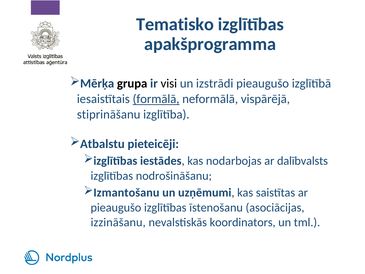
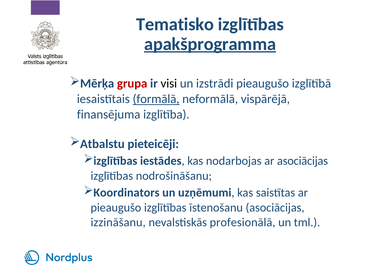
apakšprogramma underline: none -> present
grupa colour: black -> red
stiprināšanu: stiprināšanu -> finansējuma
ar dalībvalsts: dalībvalsts -> asociācijas
Izmantošanu: Izmantošanu -> Koordinators
koordinators: koordinators -> profesionālā
